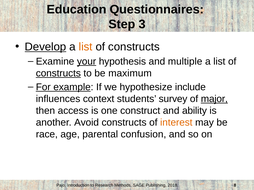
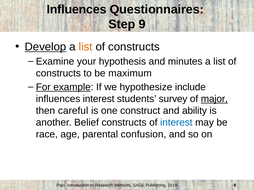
Education at (76, 10): Education -> Influences
3: 3 -> 9
your underline: present -> none
multiple: multiple -> minutes
constructs at (58, 73) underline: present -> none
influences context: context -> interest
access: access -> careful
Avoid: Avoid -> Belief
interest at (176, 123) colour: orange -> blue
